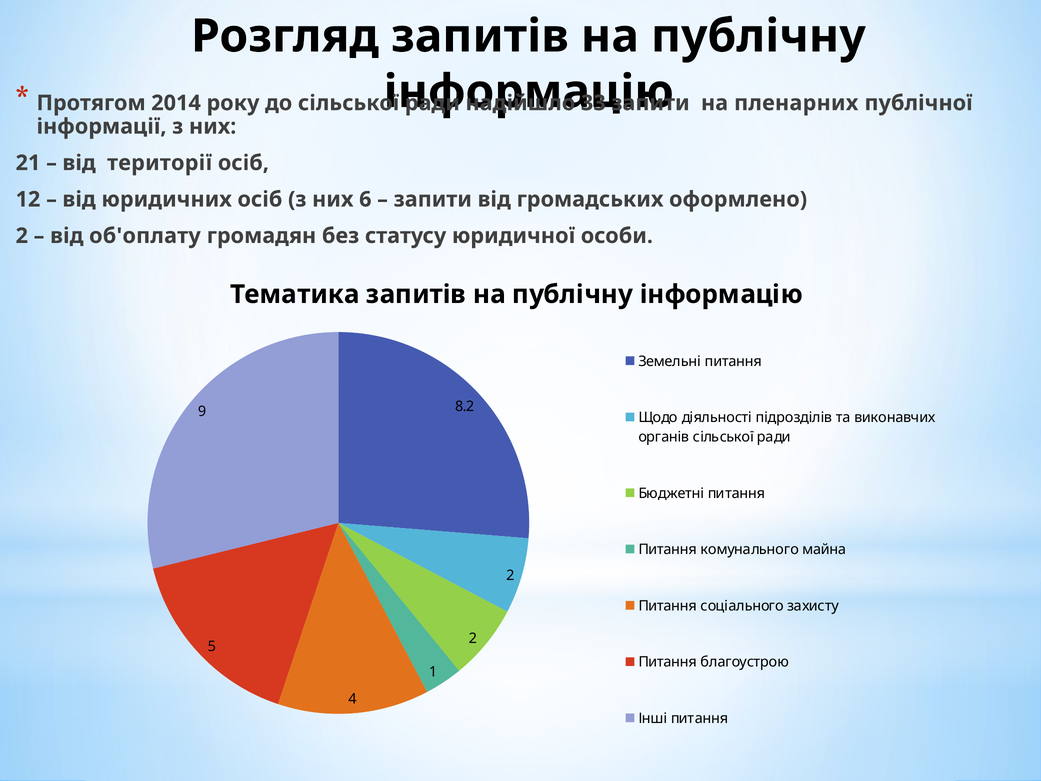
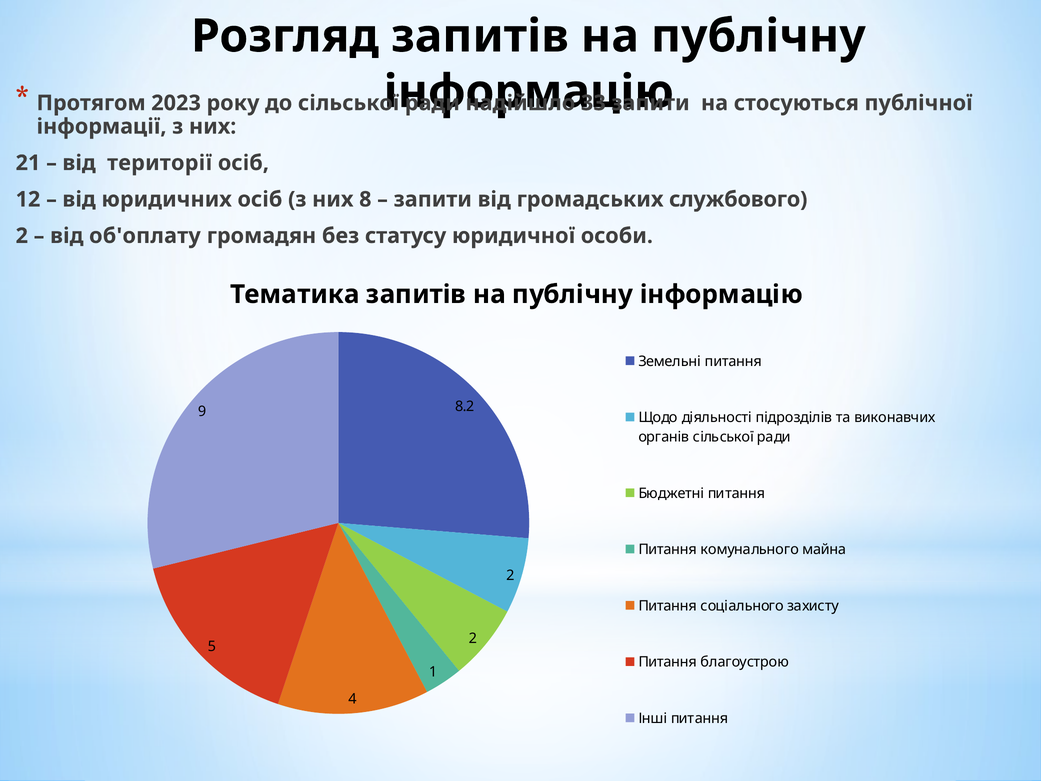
2014: 2014 -> 2023
пленарних: пленарних -> стосуються
6: 6 -> 8
оформлено: оформлено -> службового
